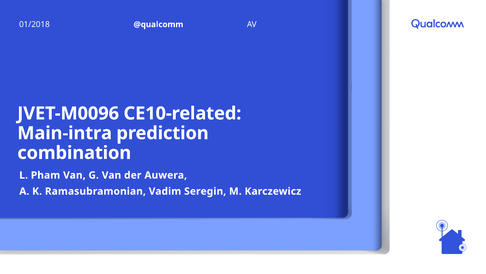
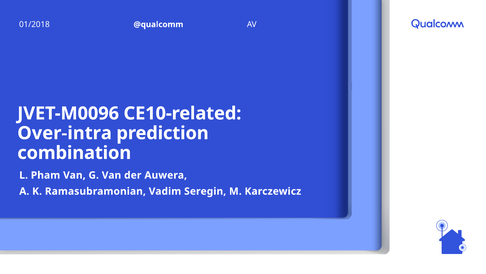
Main-intra: Main-intra -> Over-intra
